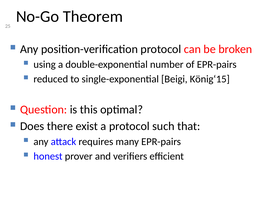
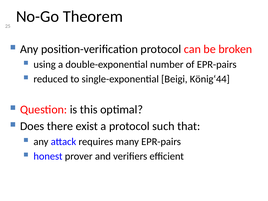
König‘15: König‘15 -> König‘44
